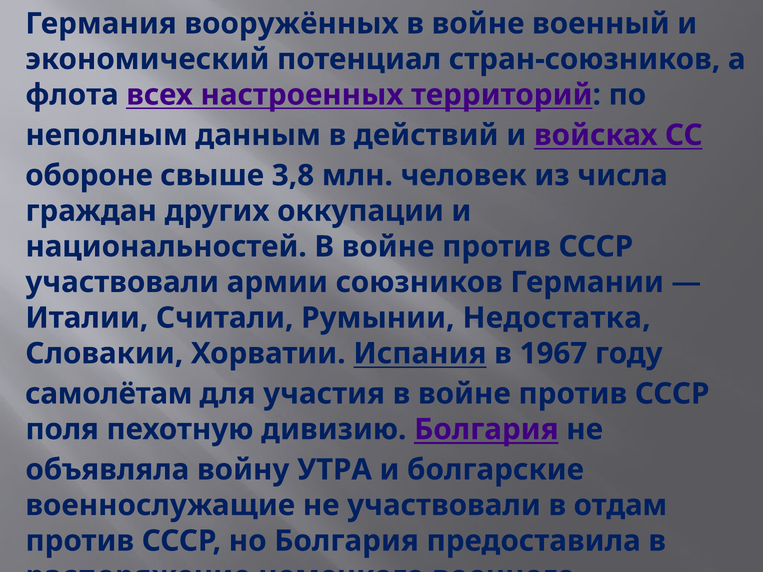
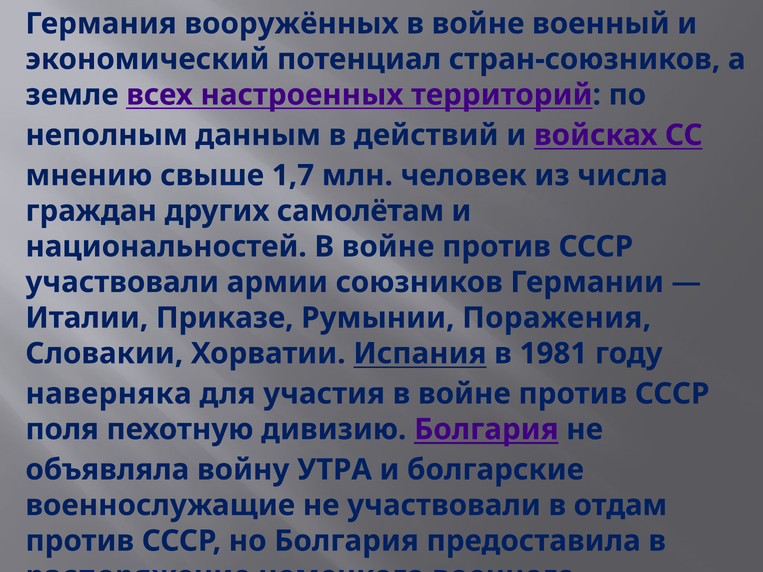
флота: флота -> земле
обороне: обороне -> мнению
3,8: 3,8 -> 1,7
оккупации: оккупации -> самолётам
Считали: Считали -> Приказе
Недостатка: Недостатка -> Поражения
1967: 1967 -> 1981
самолётам: самолётам -> наверняка
